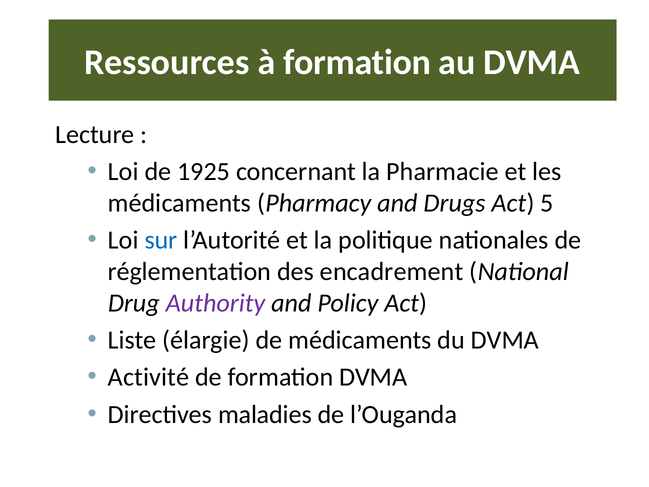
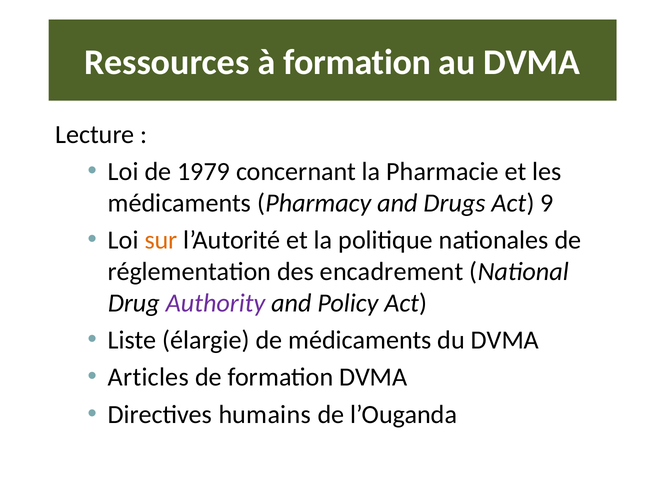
1925: 1925 -> 1979
5: 5 -> 9
sur colour: blue -> orange
Activité: Activité -> Articles
maladies: maladies -> humains
